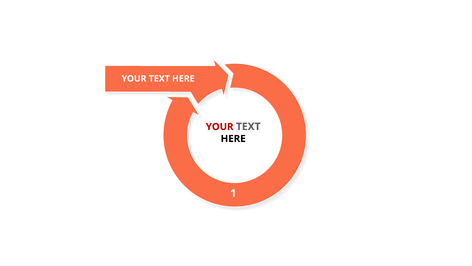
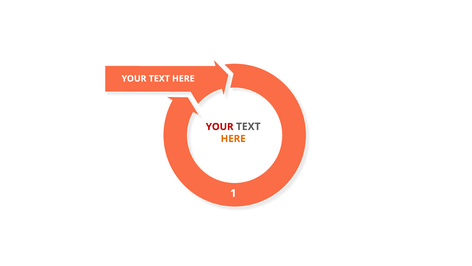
HERE at (233, 138) colour: black -> orange
